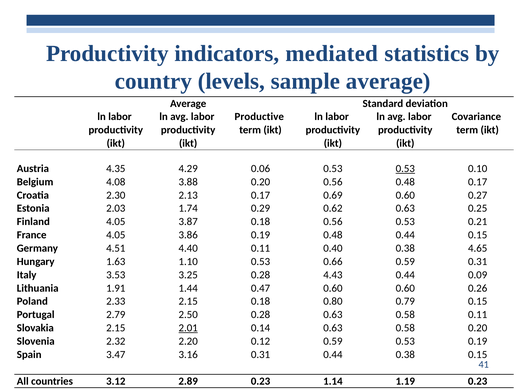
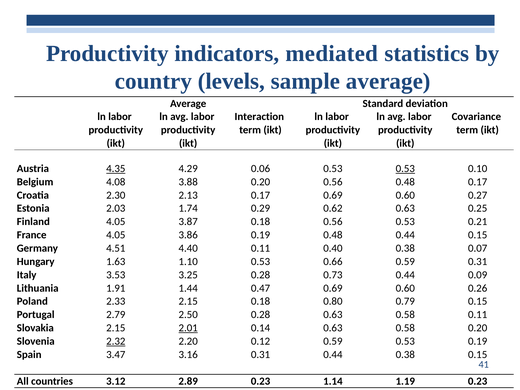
Productive: Productive -> Interaction
4.35 underline: none -> present
4.65: 4.65 -> 0.07
4.43: 4.43 -> 0.73
0.47 0.60: 0.60 -> 0.69
2.32 underline: none -> present
